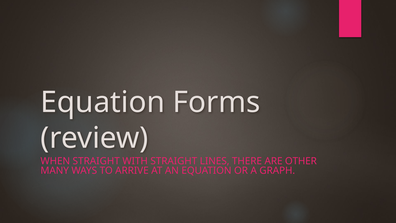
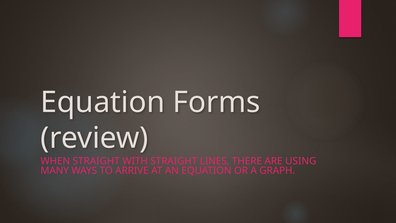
OTHER: OTHER -> USING
